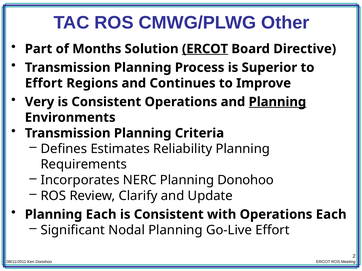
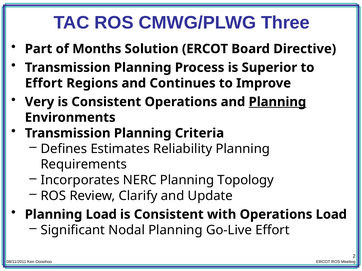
Other: Other -> Three
ERCOT at (205, 49) underline: present -> none
Planning Donohoo: Donohoo -> Topology
Planning Each: Each -> Load
Operations Each: Each -> Load
